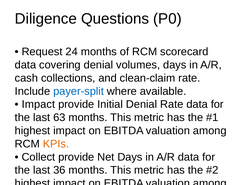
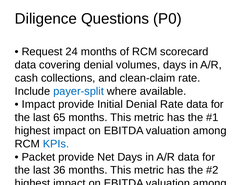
63: 63 -> 65
KPIs at (56, 144) colour: orange -> blue
Collect at (38, 157): Collect -> Packet
